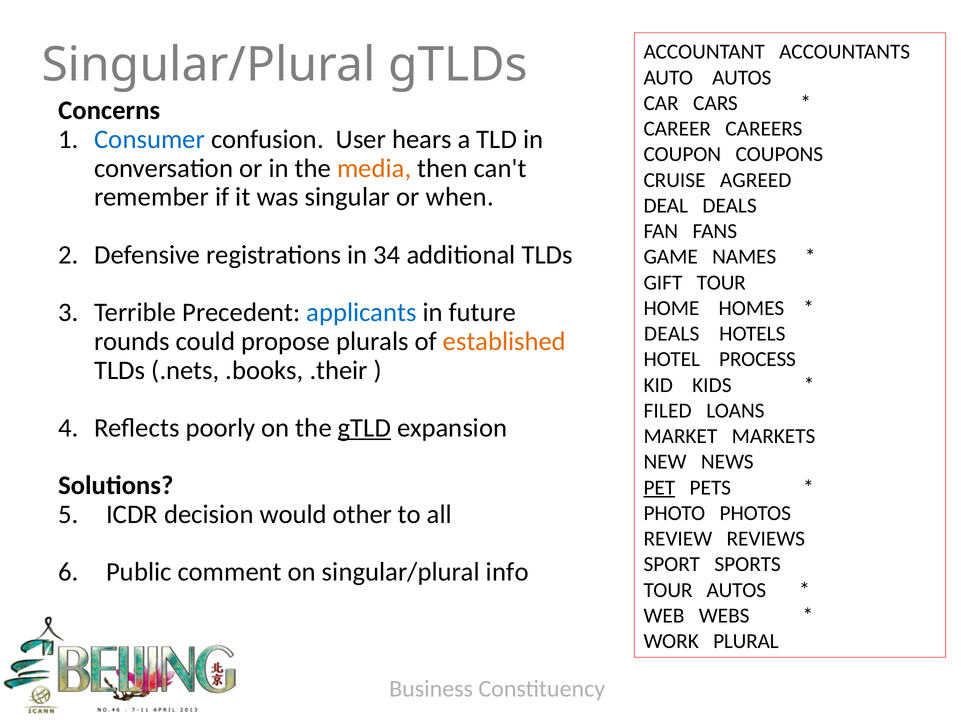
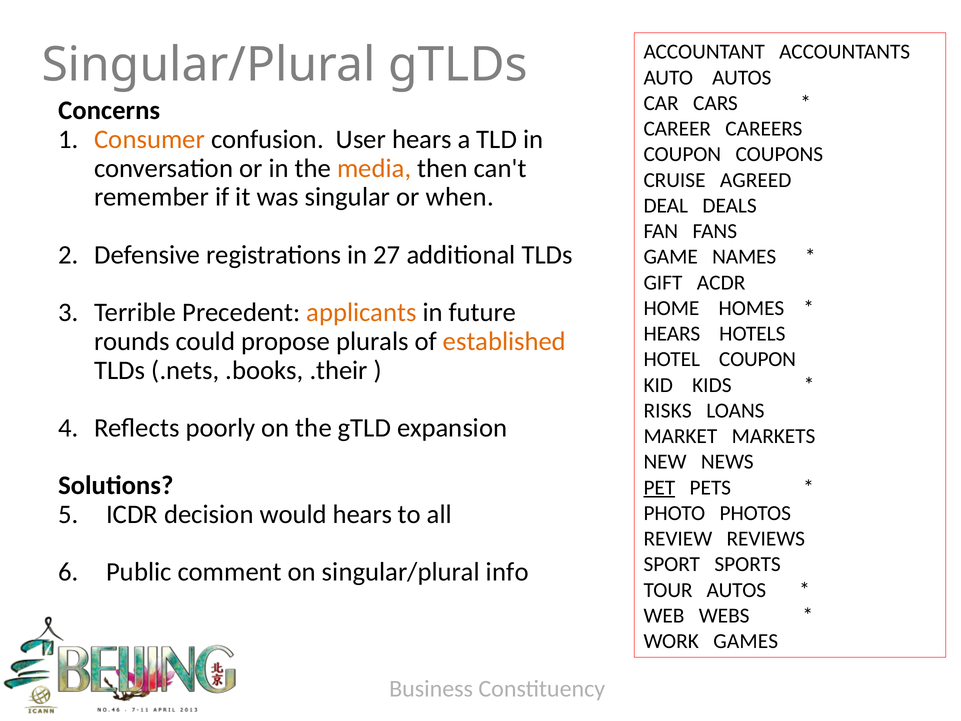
Consumer colour: blue -> orange
34: 34 -> 27
GIFT TOUR: TOUR -> ACDR
applicants colour: blue -> orange
DEALS at (672, 334): DEALS -> HEARS
HOTEL PROCESS: PROCESS -> COUPON
FILED: FILED -> RISKS
gTLD underline: present -> none
would other: other -> hears
PLURAL: PLURAL -> GAMES
